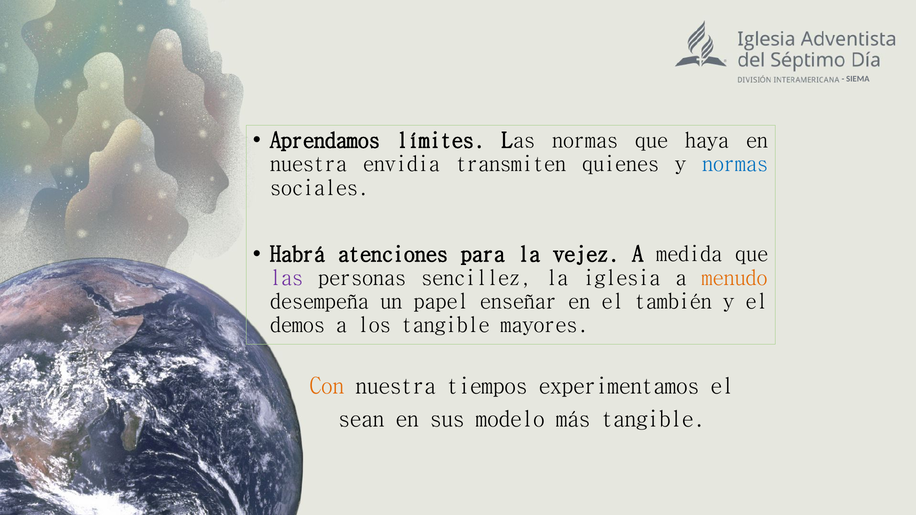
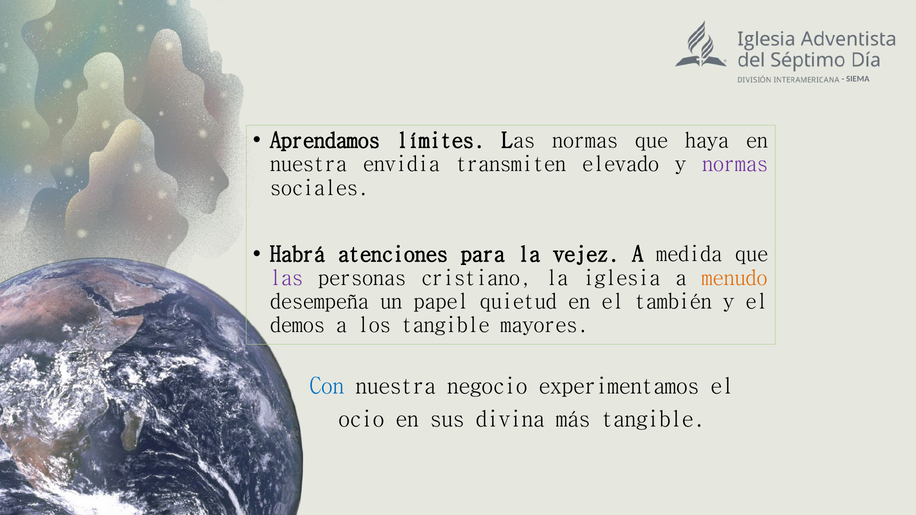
quienes: quienes -> elevado
normas at (735, 164) colour: blue -> purple
sencillez: sencillez -> cristiano
enseñar: enseñar -> quietud
Con colour: orange -> blue
tiempos: tiempos -> negocio
sean: sean -> ocio
modelo: modelo -> divina
